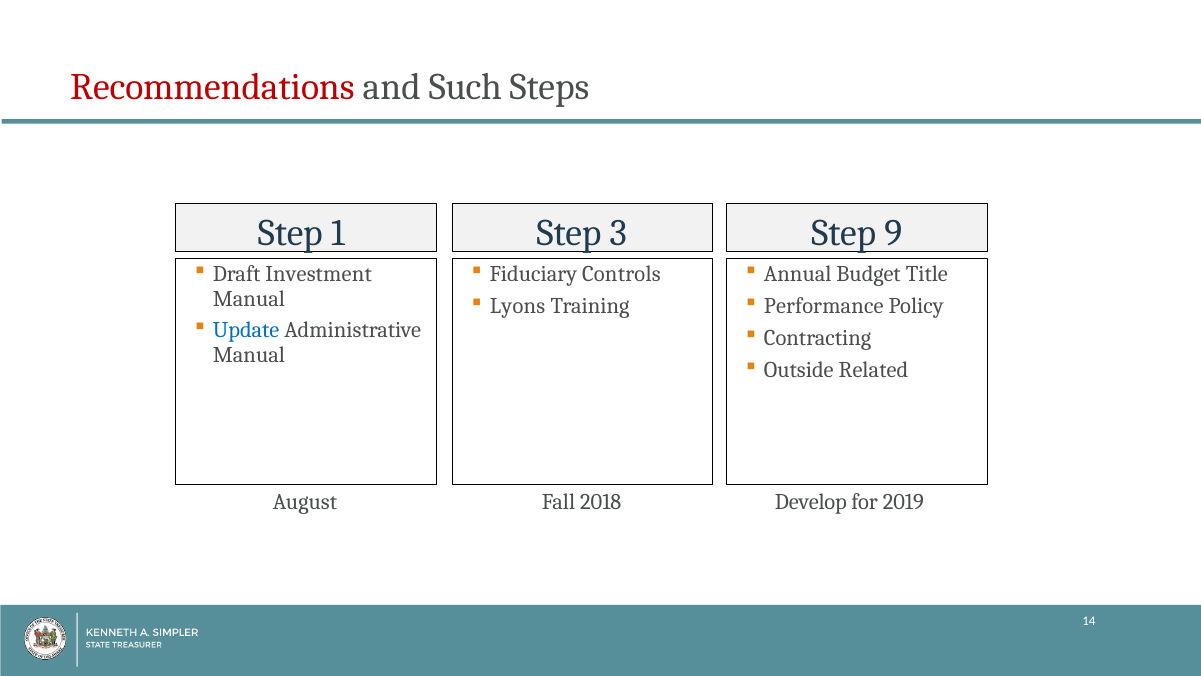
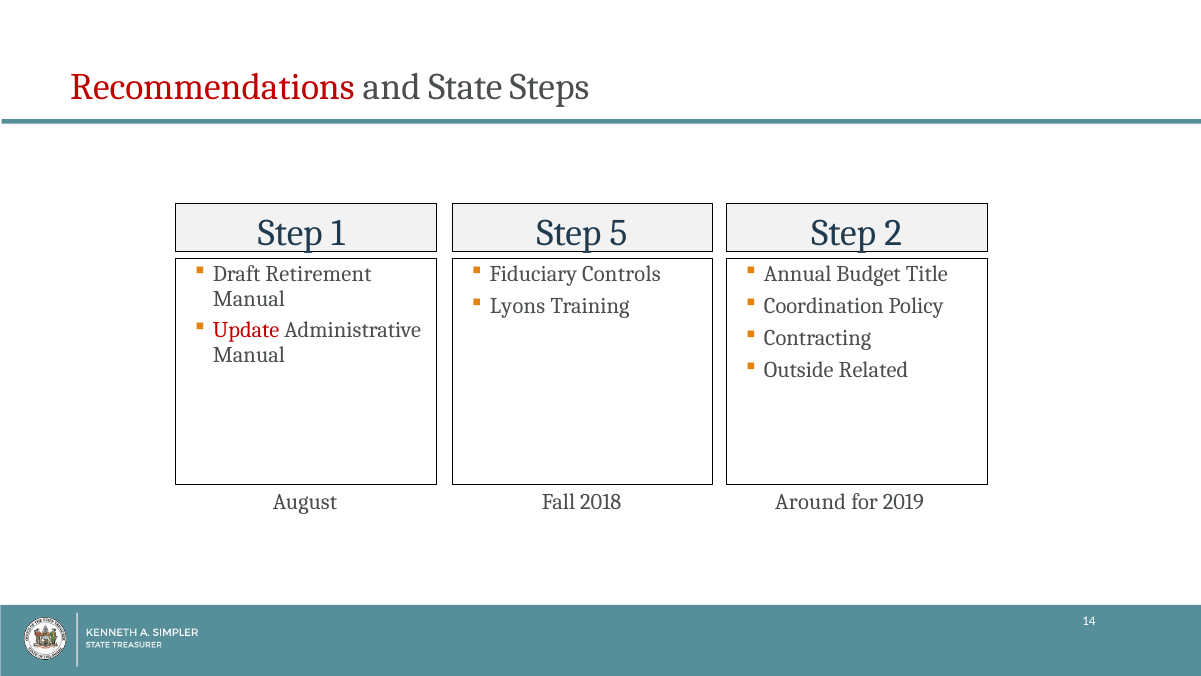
Such: Such -> State
3: 3 -> 5
9: 9 -> 2
Investment: Investment -> Retirement
Performance: Performance -> Coordination
Update colour: blue -> red
Develop: Develop -> Around
